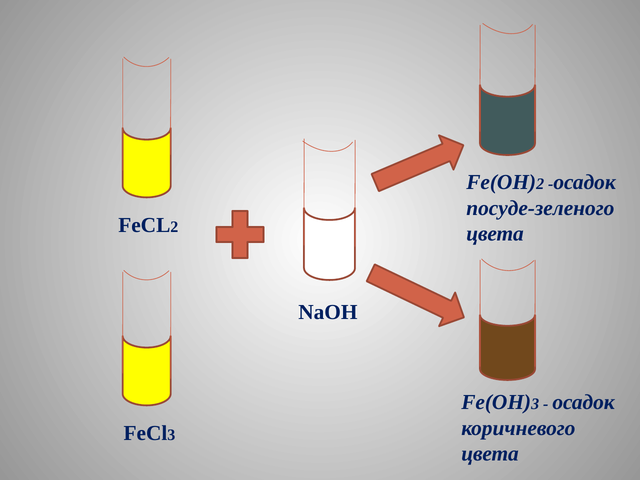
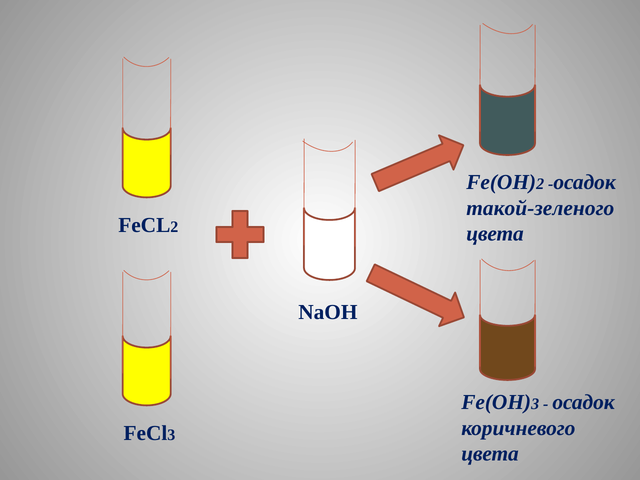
посуде-зеленого: посуде-зеленого -> такой-зеленого
